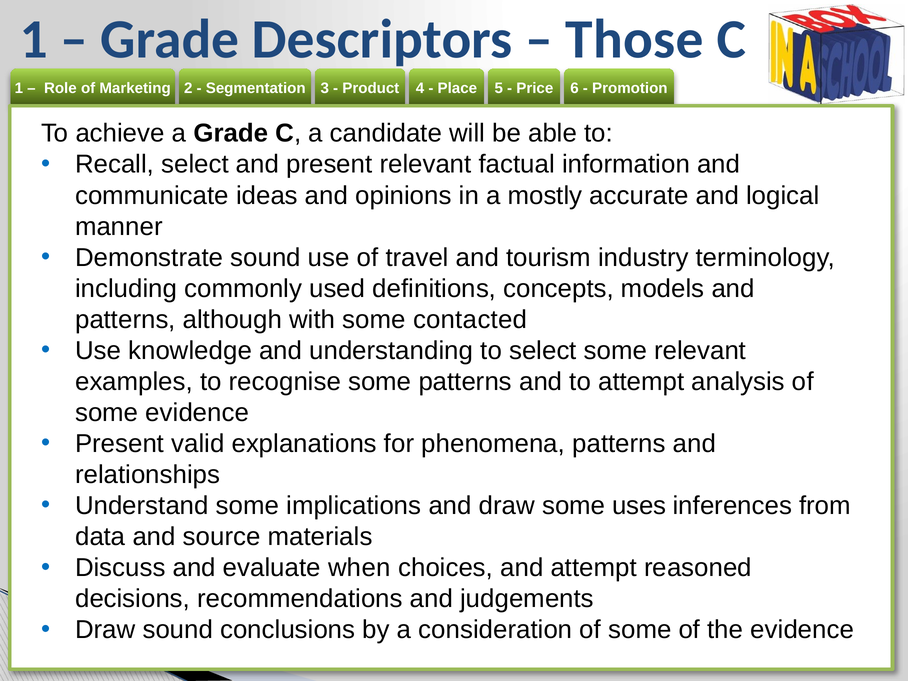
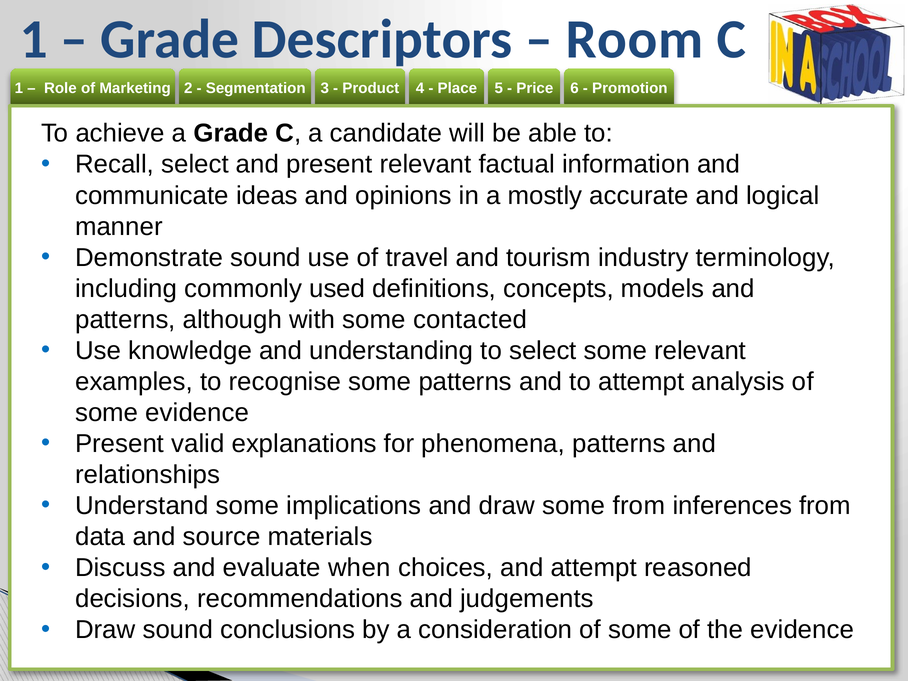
Those: Those -> Room
some uses: uses -> from
